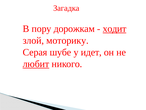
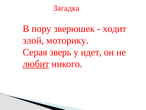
дорожкам: дорожкам -> зверюшек
ходит underline: present -> none
шубе: шубе -> зверь
